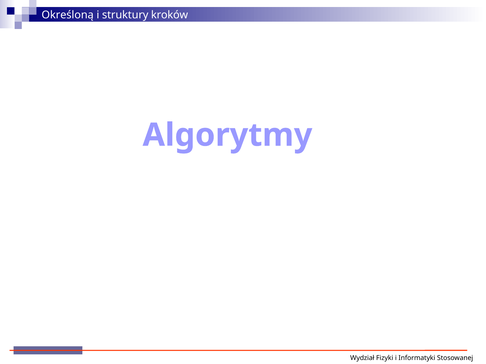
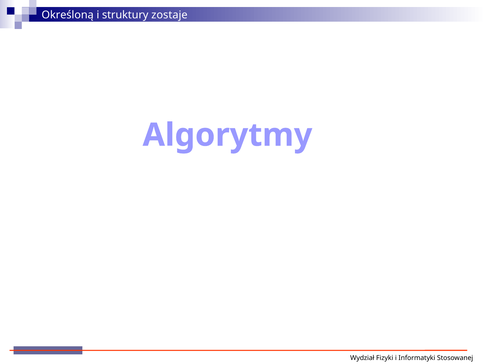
kroków: kroków -> zostaje
